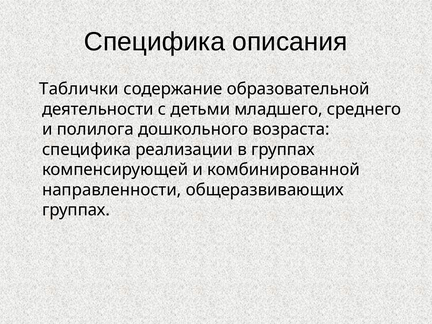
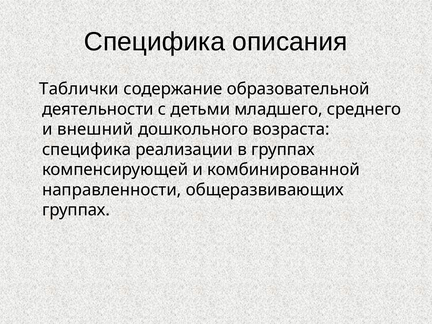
полилога: полилога -> внешний
